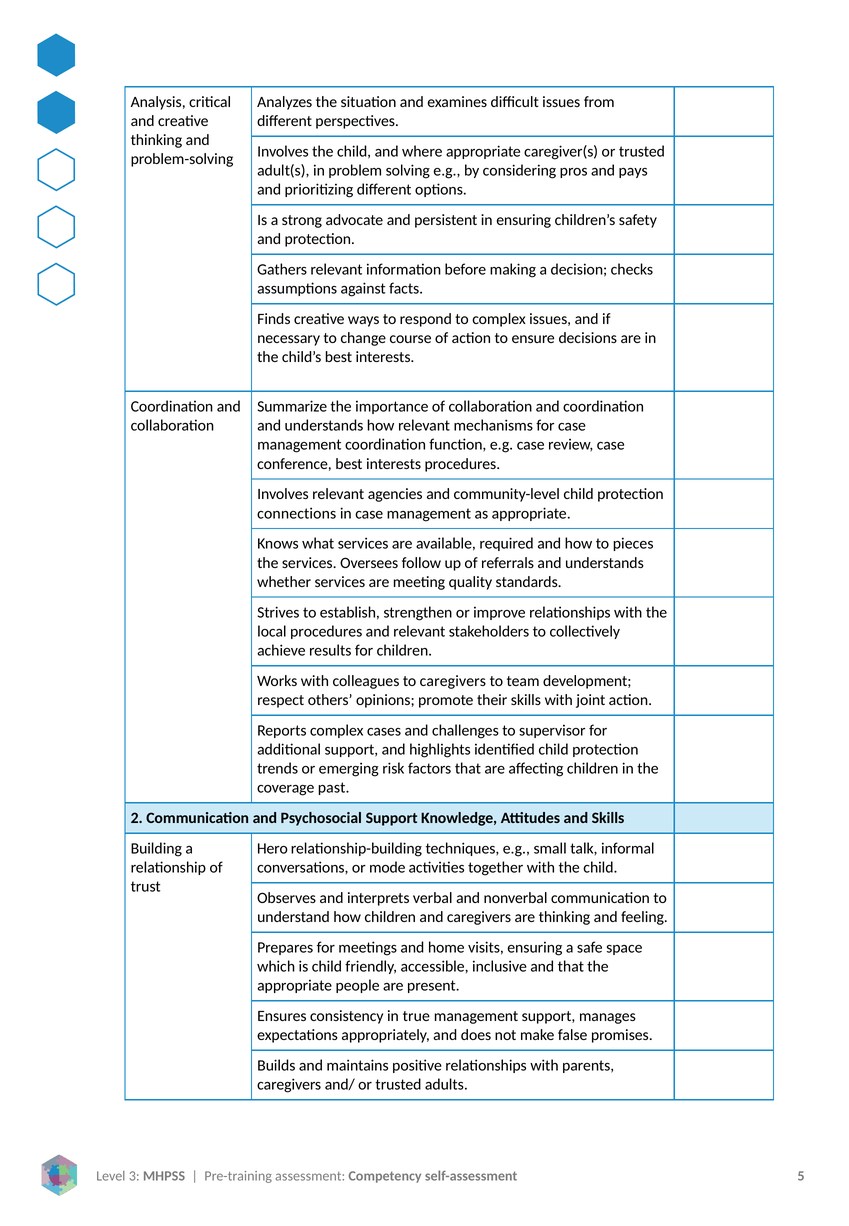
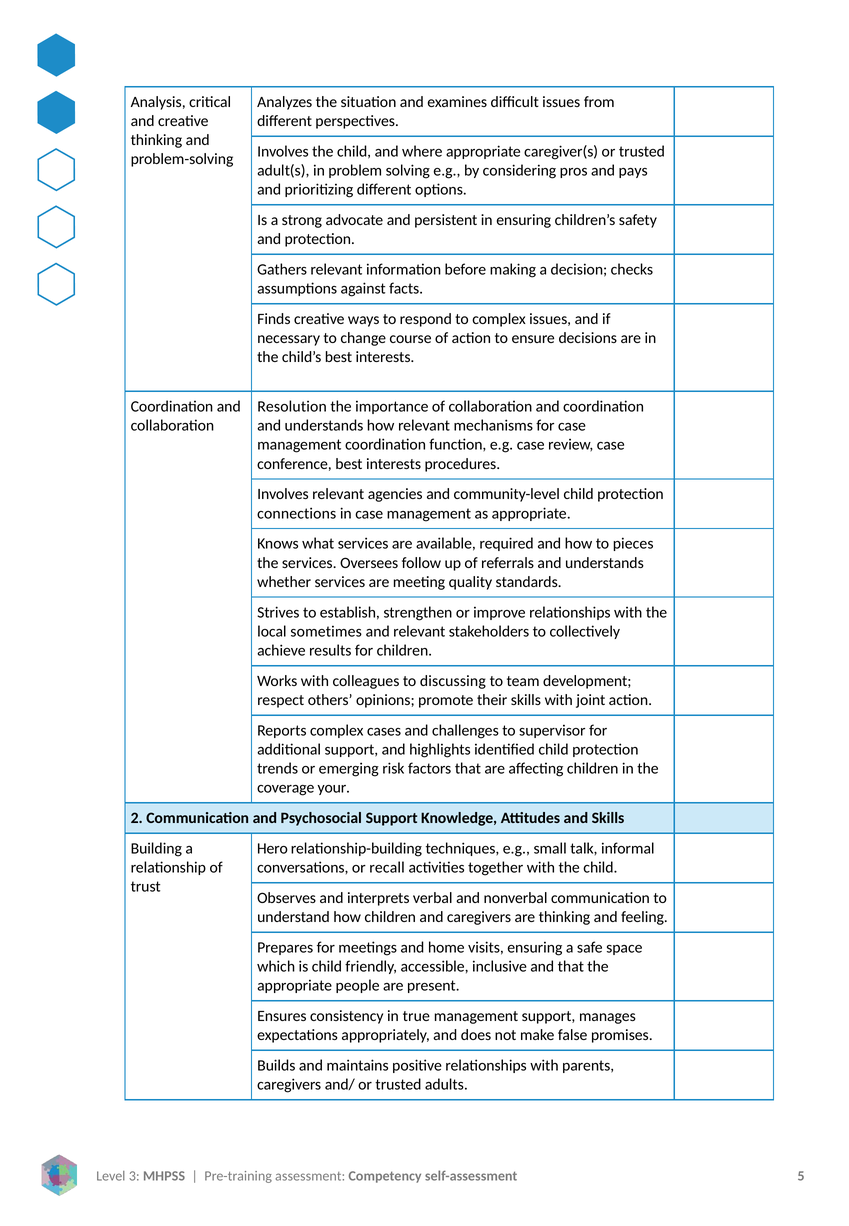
Summarize: Summarize -> Resolution
local procedures: procedures -> sometimes
to caregivers: caregivers -> discussing
past: past -> your
mode: mode -> recall
